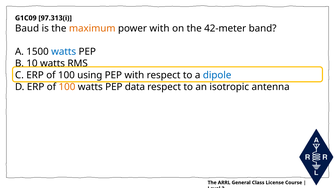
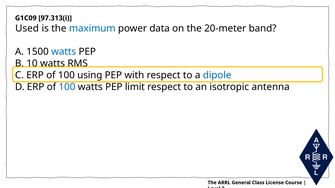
Baud: Baud -> Used
maximum colour: orange -> blue
power with: with -> data
42-meter: 42-meter -> 20-meter
100 at (67, 87) colour: orange -> blue
data: data -> limit
